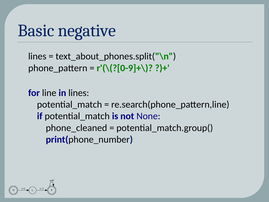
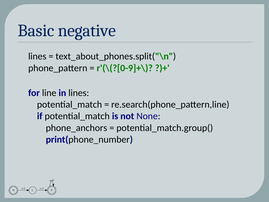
phone_cleaned: phone_cleaned -> phone_anchors
